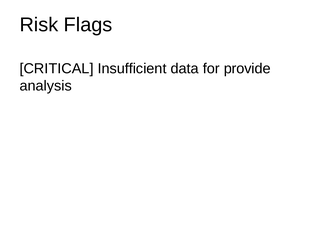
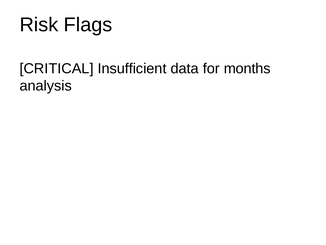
provide: provide -> months
